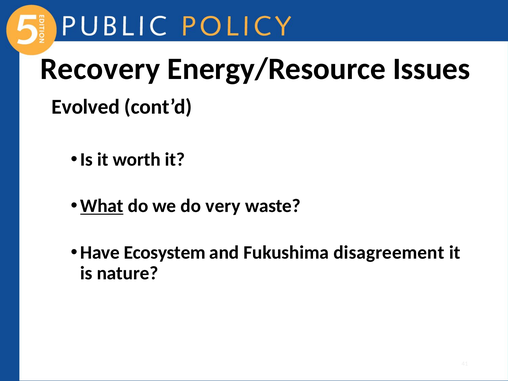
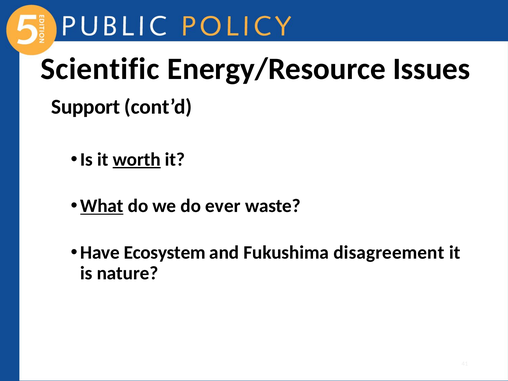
Recovery: Recovery -> Scientific
Evolved: Evolved -> Support
worth underline: none -> present
very: very -> ever
